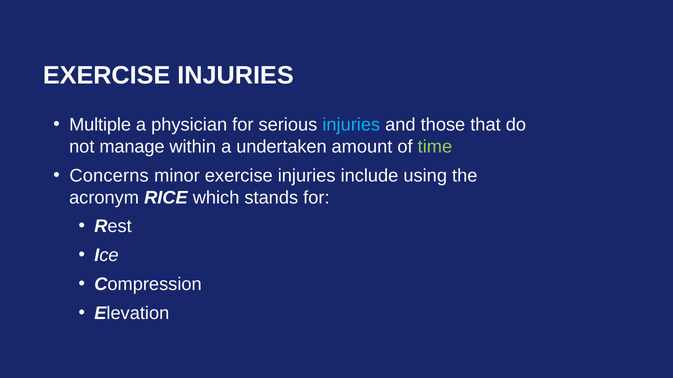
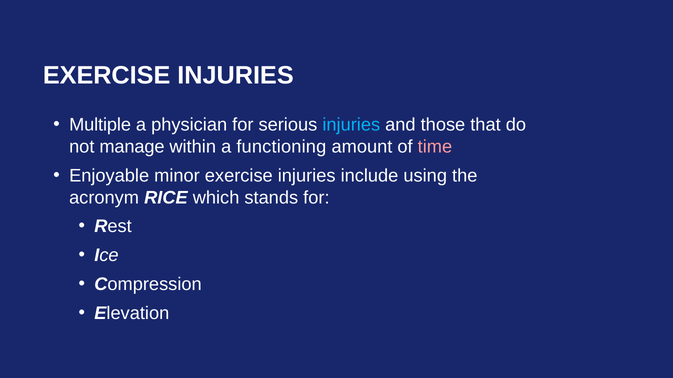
undertaken: undertaken -> functioning
time colour: light green -> pink
Concerns: Concerns -> Enjoyable
